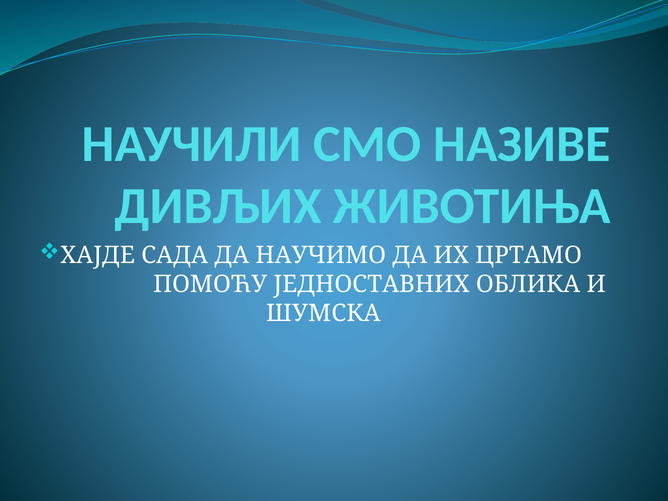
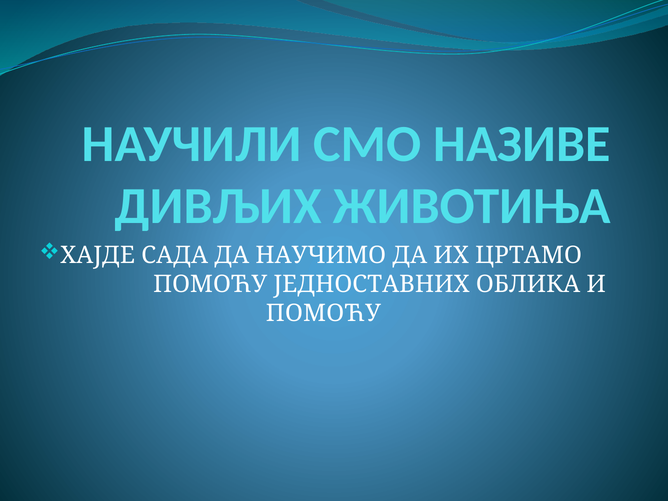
ШУМСКА at (323, 313): ШУМСКА -> ПОМОЋУ
